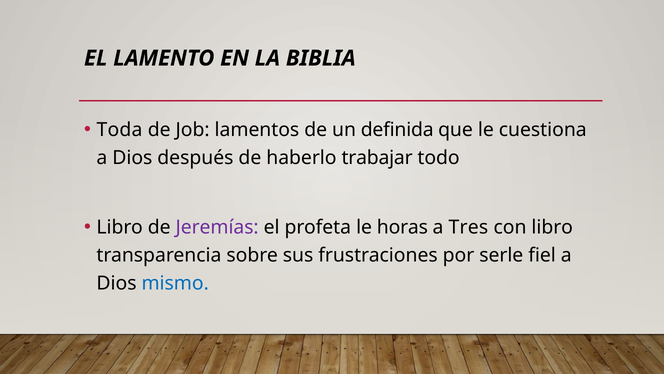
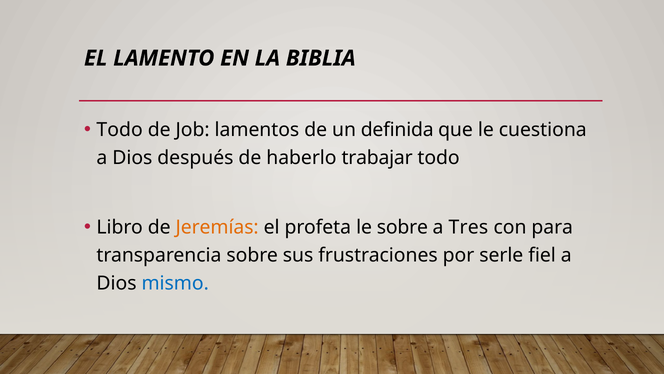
Toda at (120, 130): Toda -> Todo
Jeremías colour: purple -> orange
le horas: horas -> sobre
con libro: libro -> para
